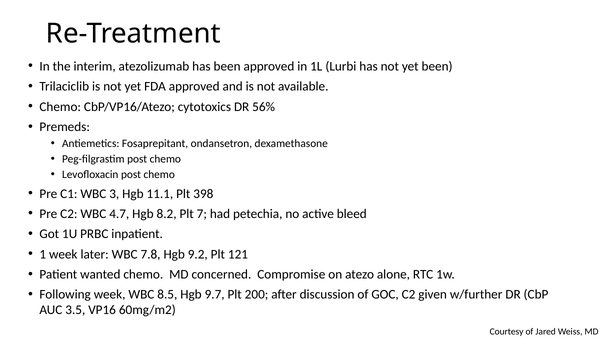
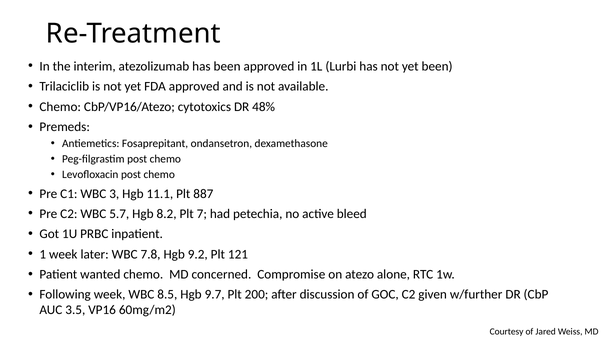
56%: 56% -> 48%
398: 398 -> 887
4.7: 4.7 -> 5.7
